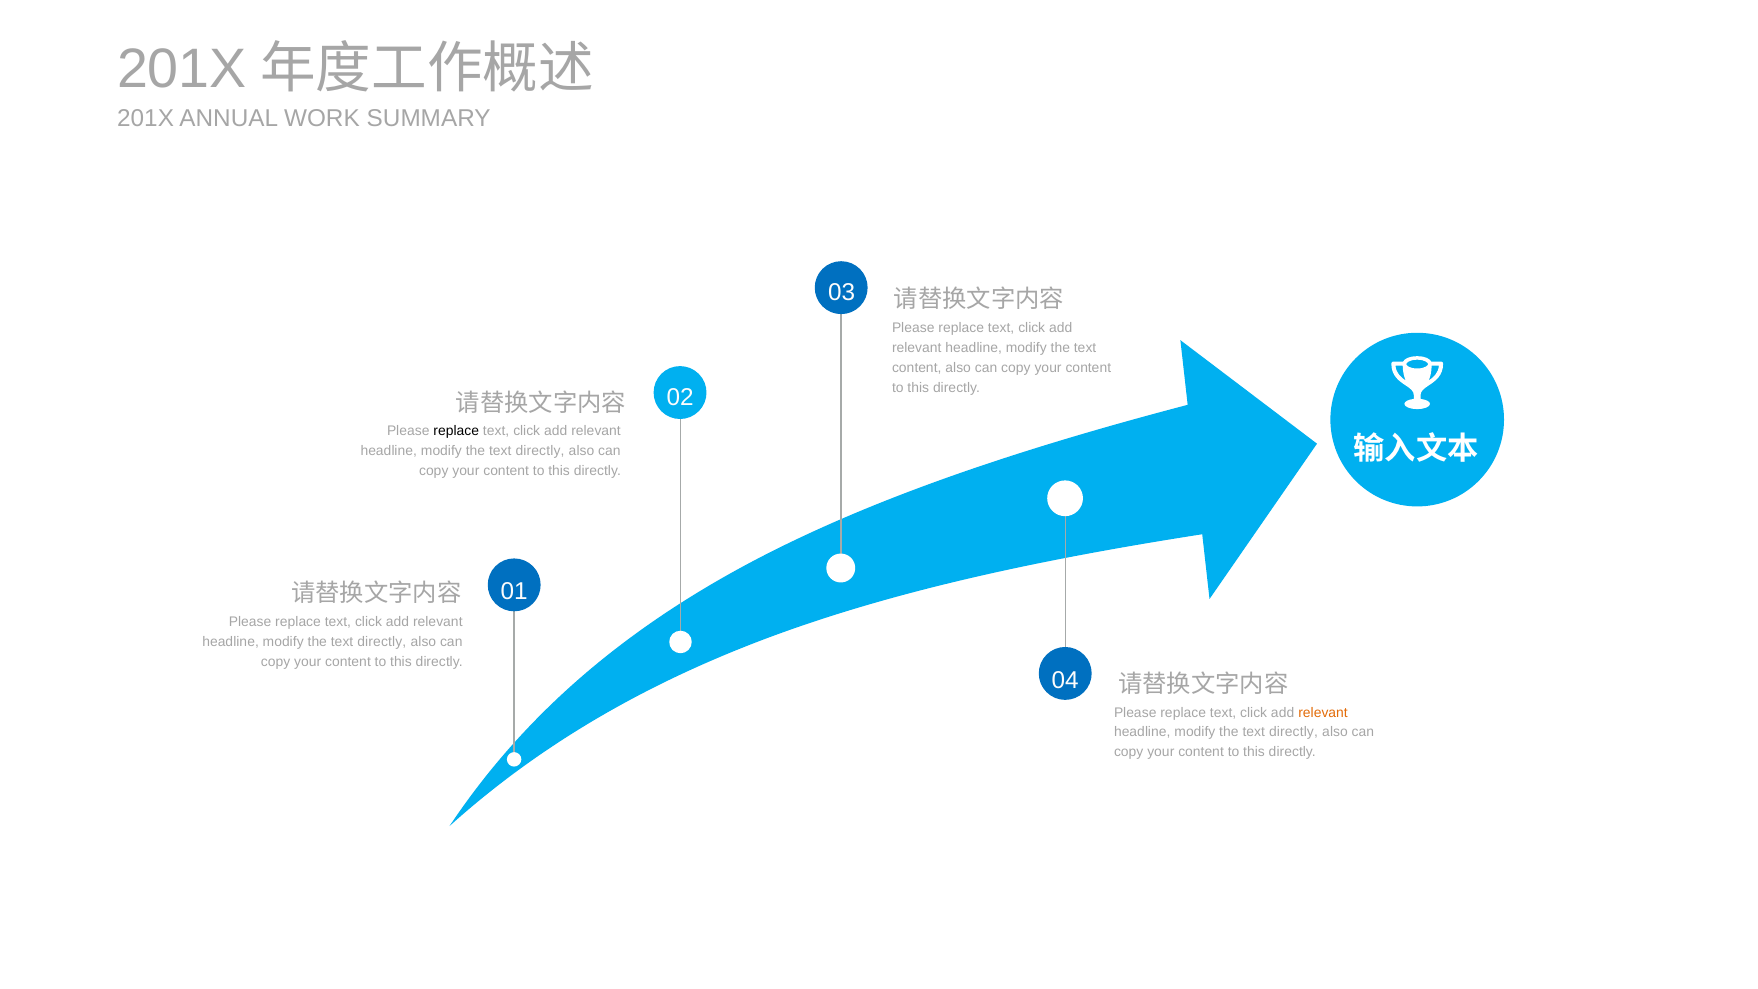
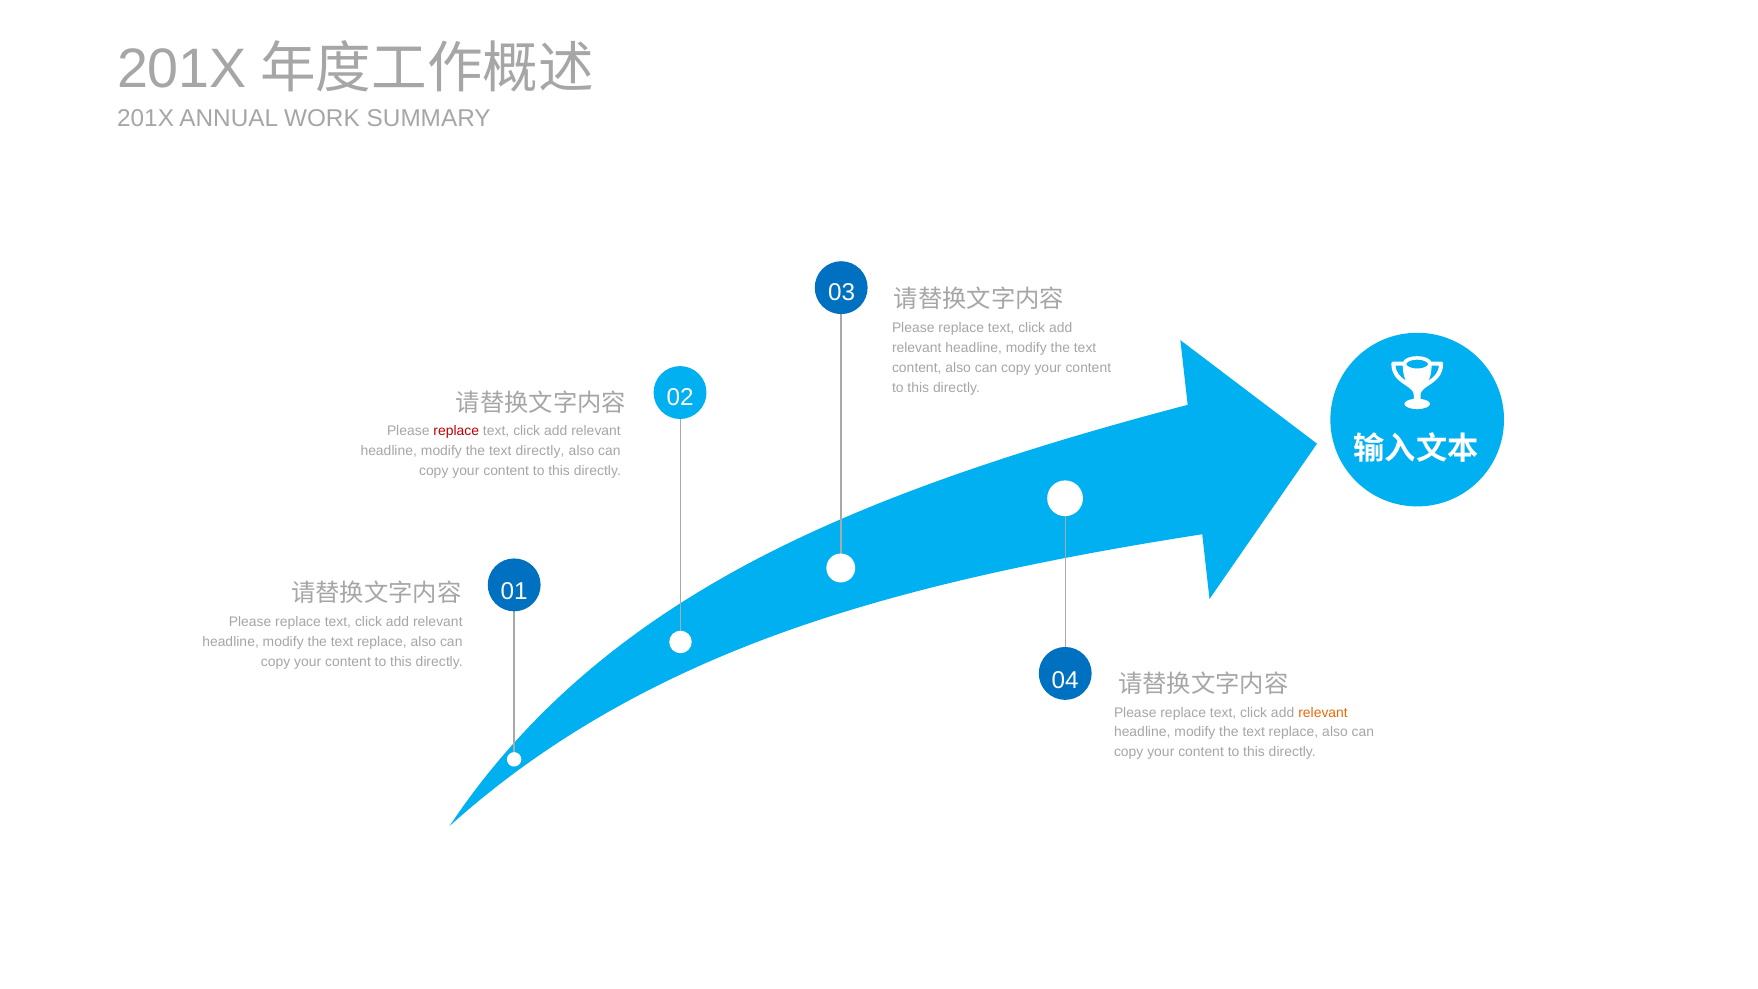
replace at (456, 431) colour: black -> red
directly at (382, 641): directly -> replace
directly at (1293, 732): directly -> replace
